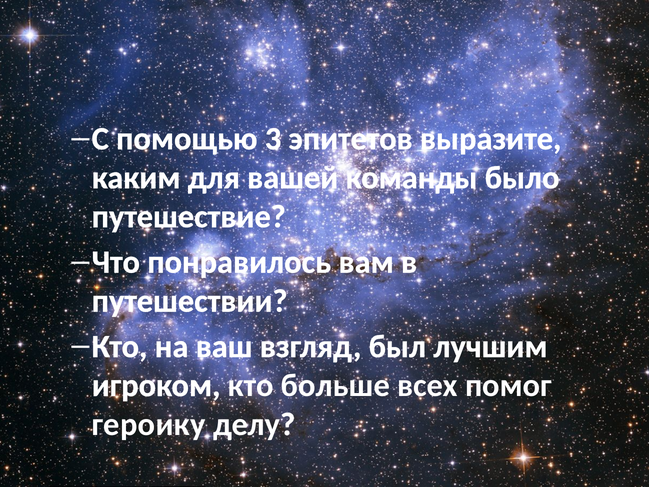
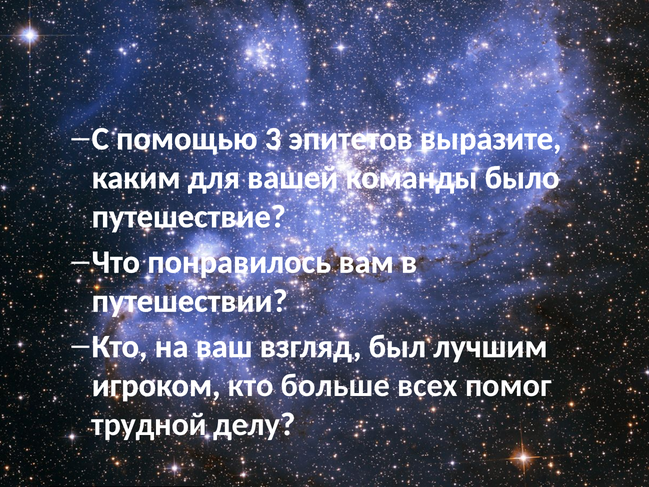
героику: героику -> трудной
